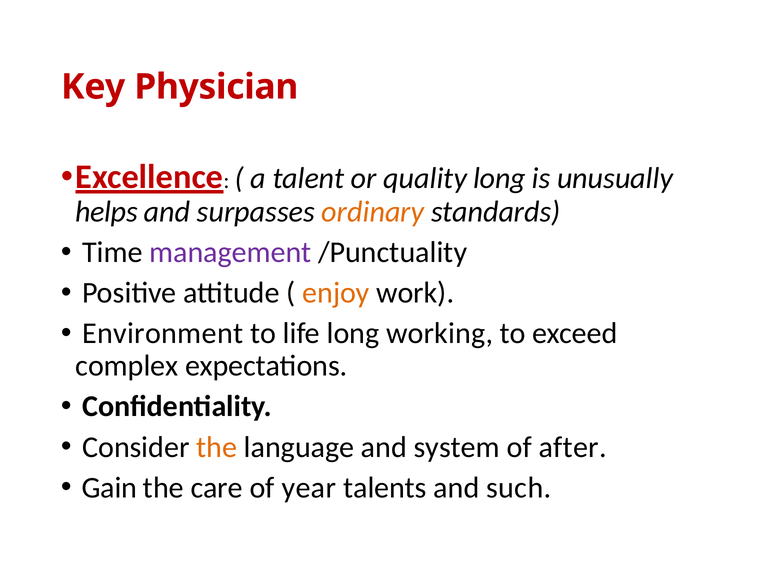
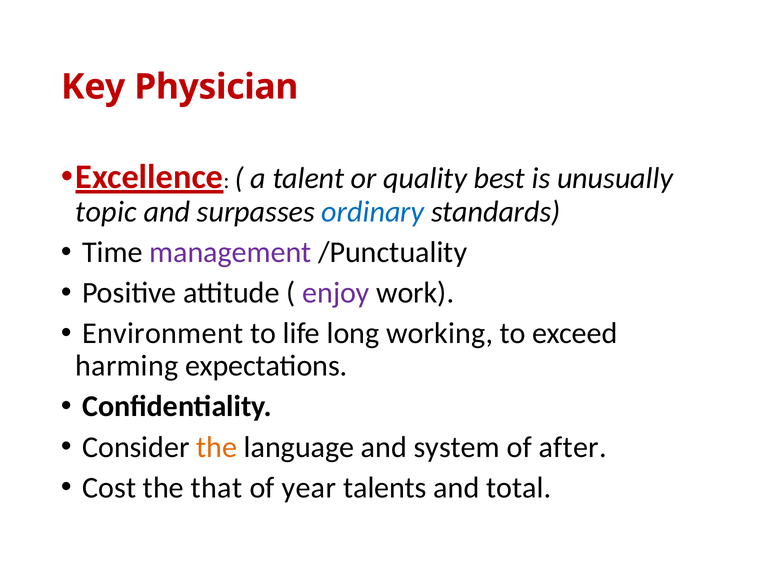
quality long: long -> best
helps: helps -> topic
ordinary colour: orange -> blue
enjoy colour: orange -> purple
complex: complex -> harming
Gain: Gain -> Cost
care: care -> that
such: such -> total
